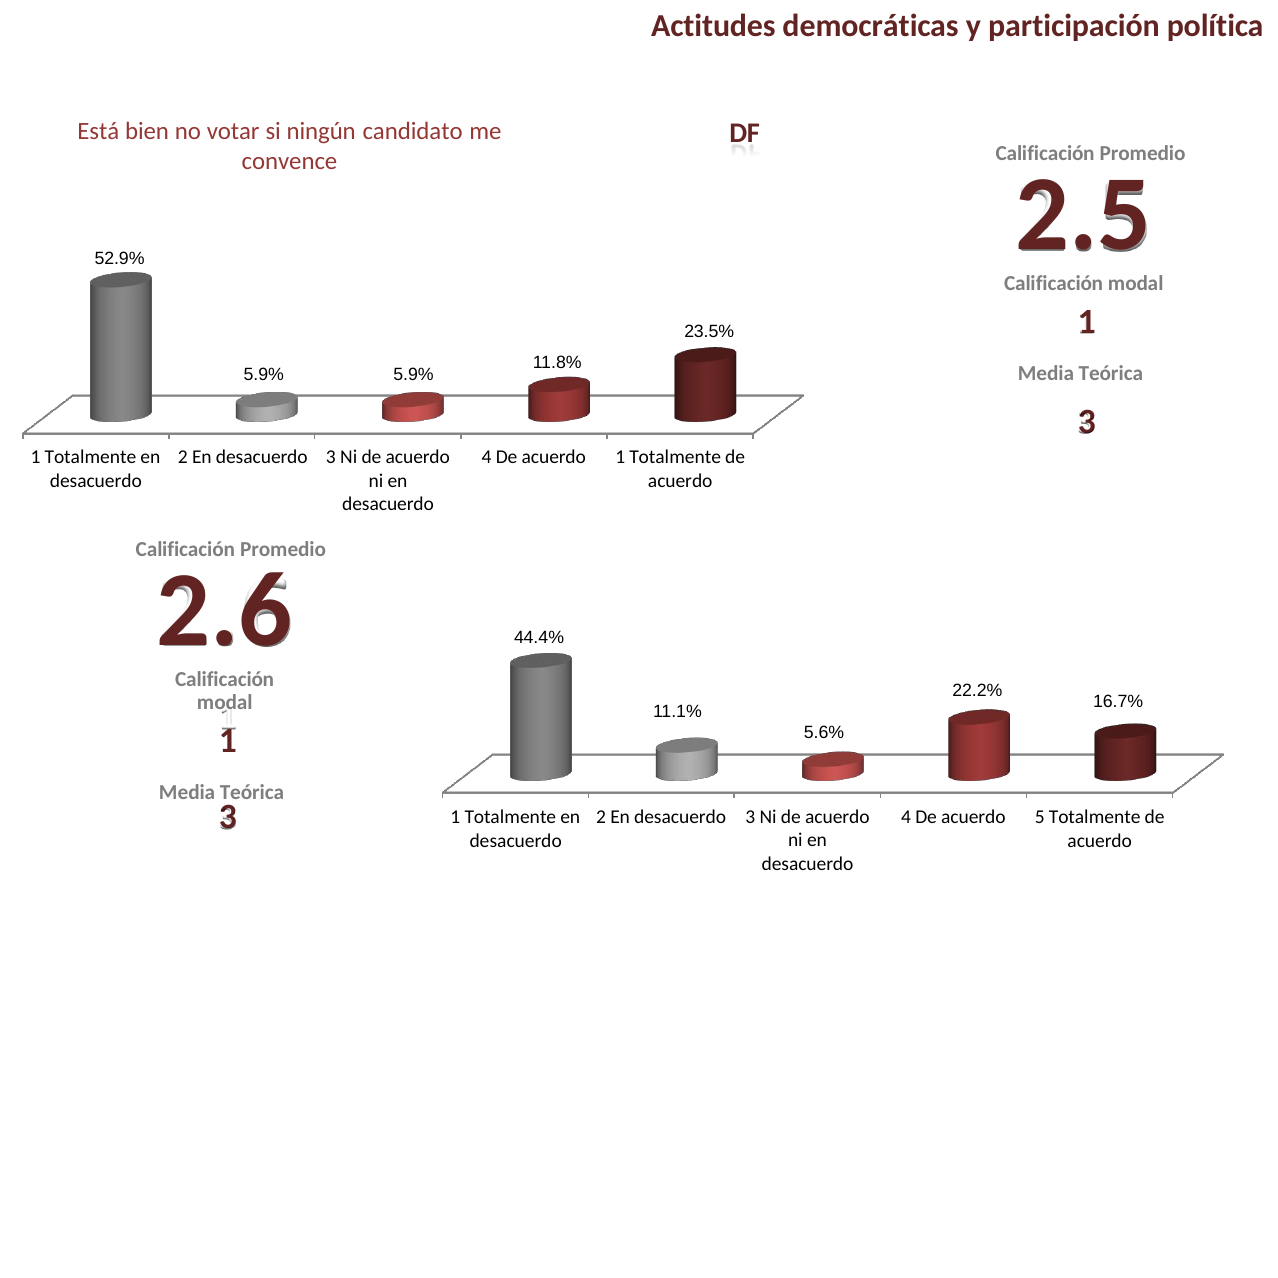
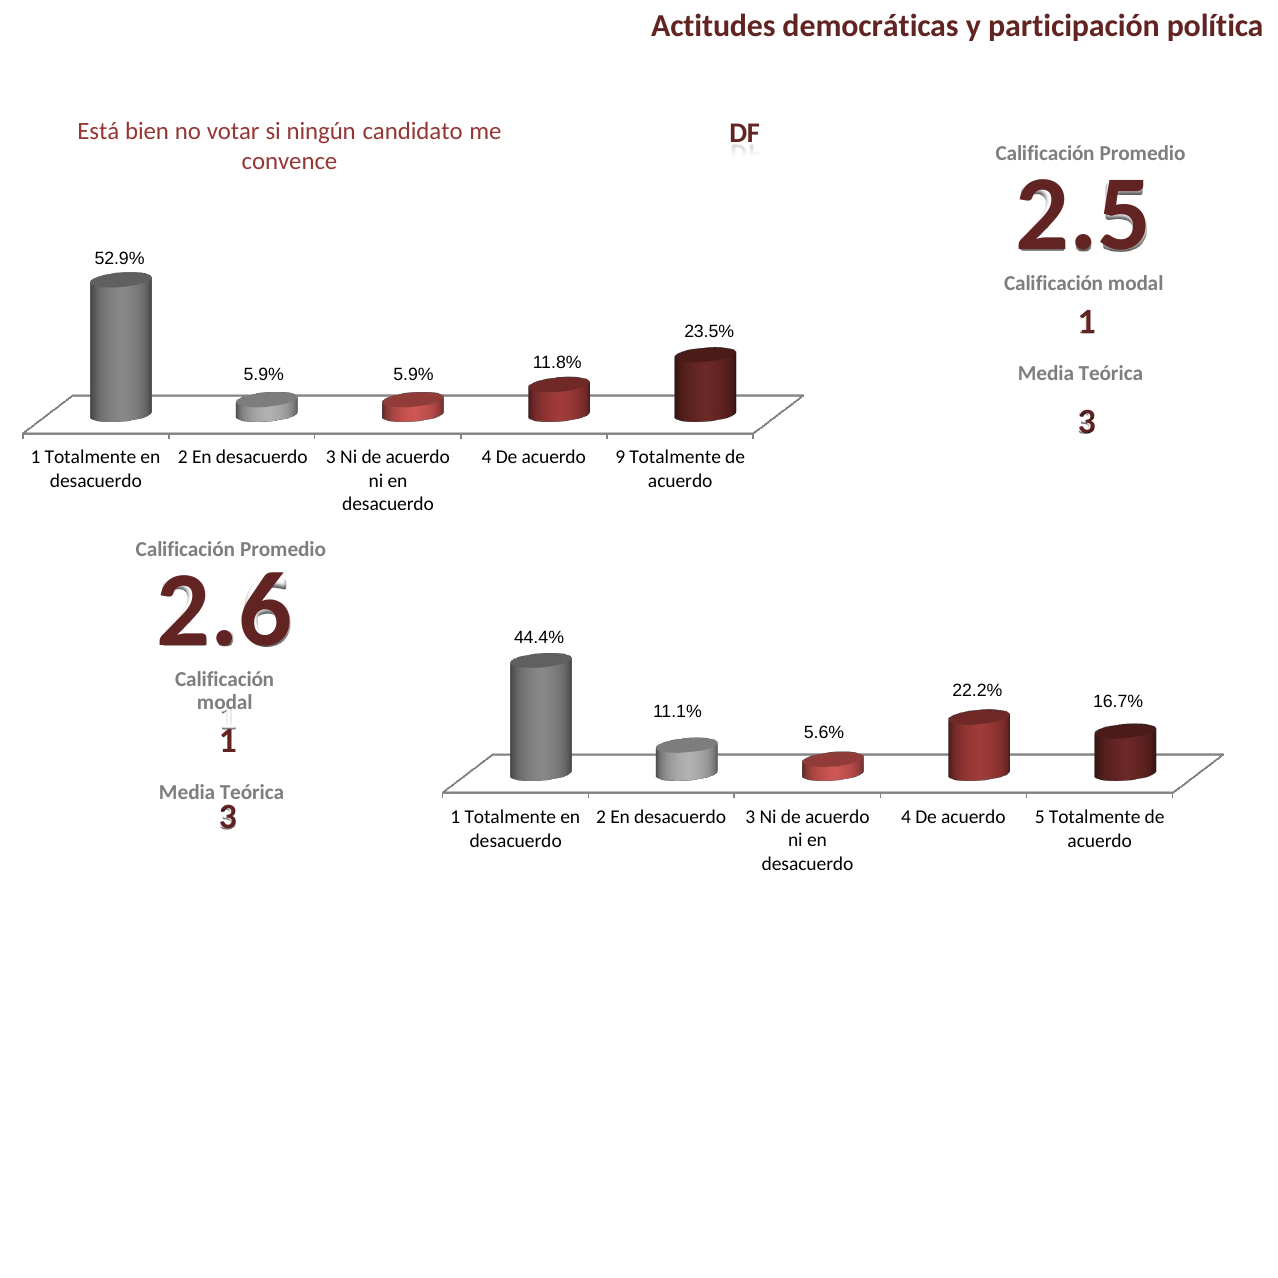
acuerdo 1: 1 -> 9
